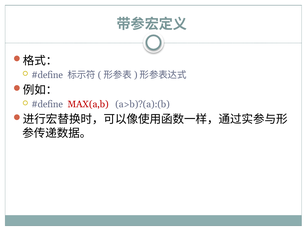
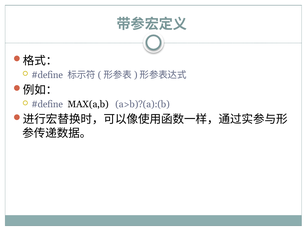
MAX(a,b colour: red -> black
